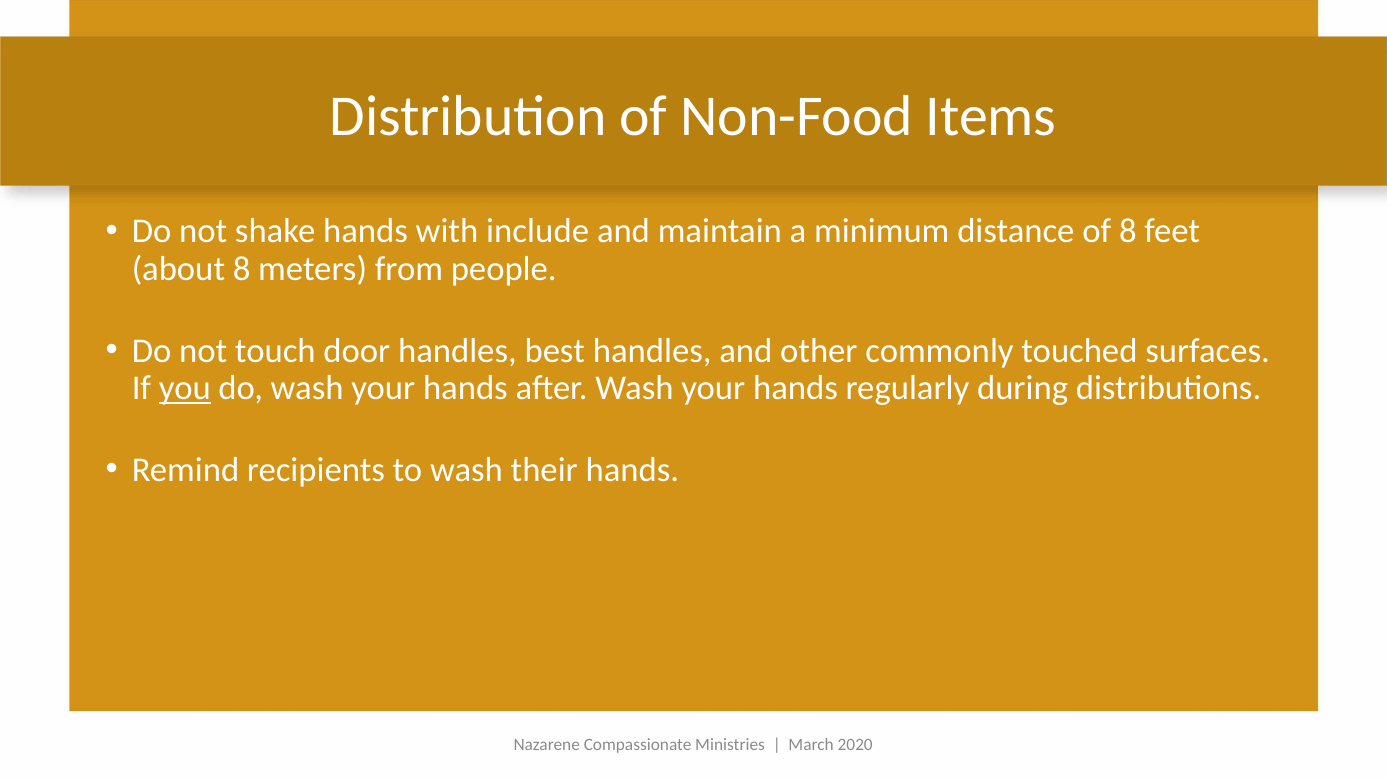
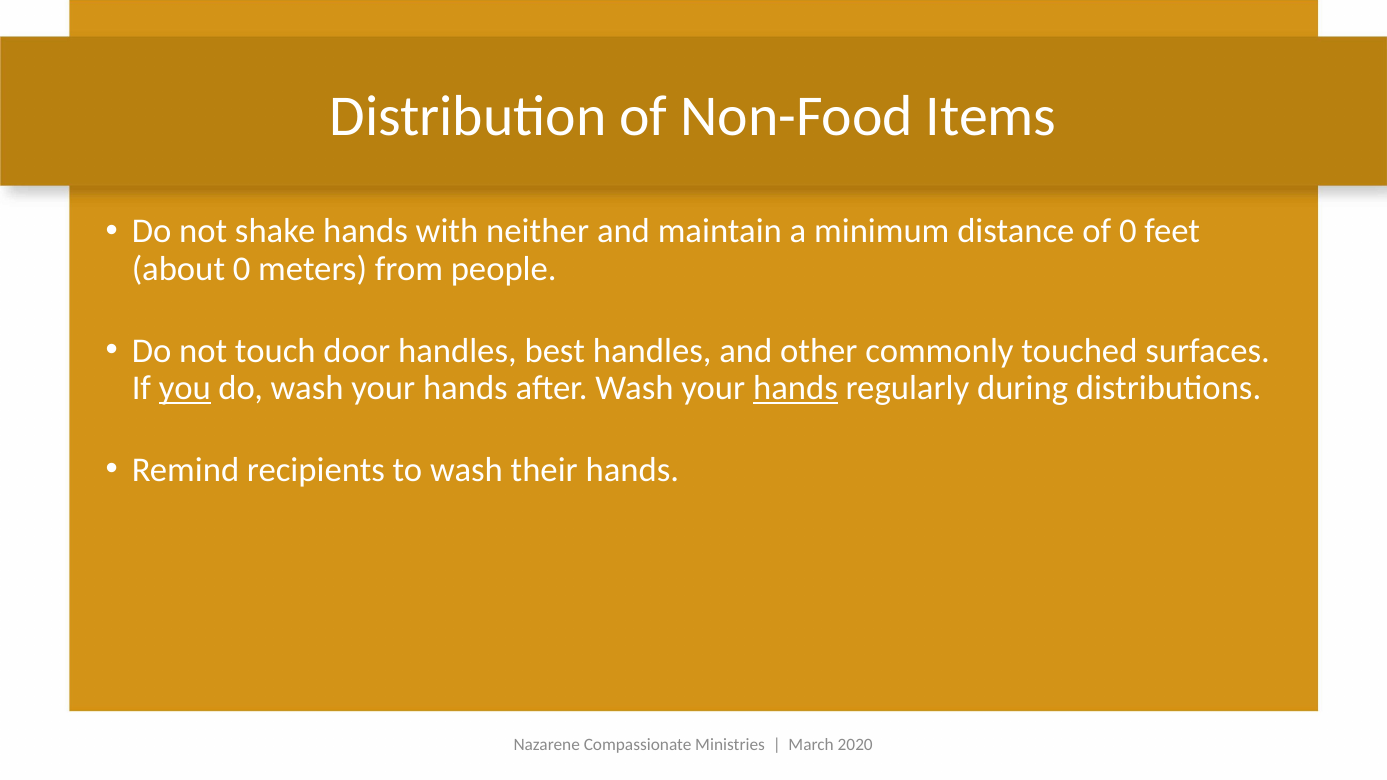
include: include -> neither
of 8: 8 -> 0
about 8: 8 -> 0
hands at (795, 388) underline: none -> present
